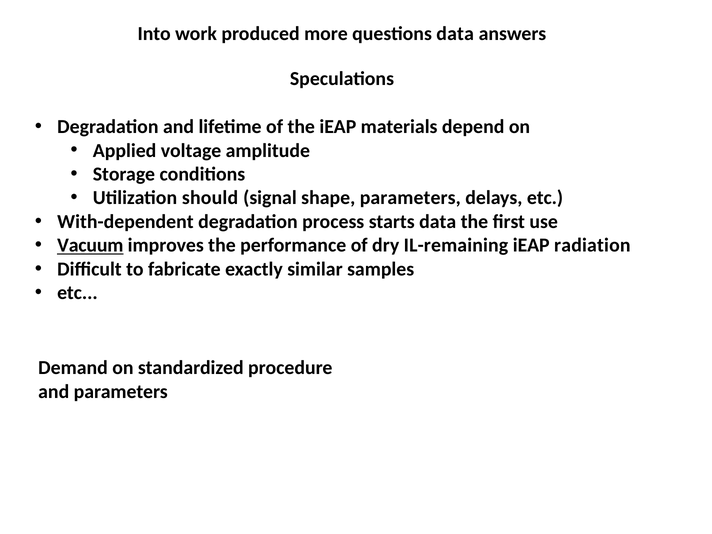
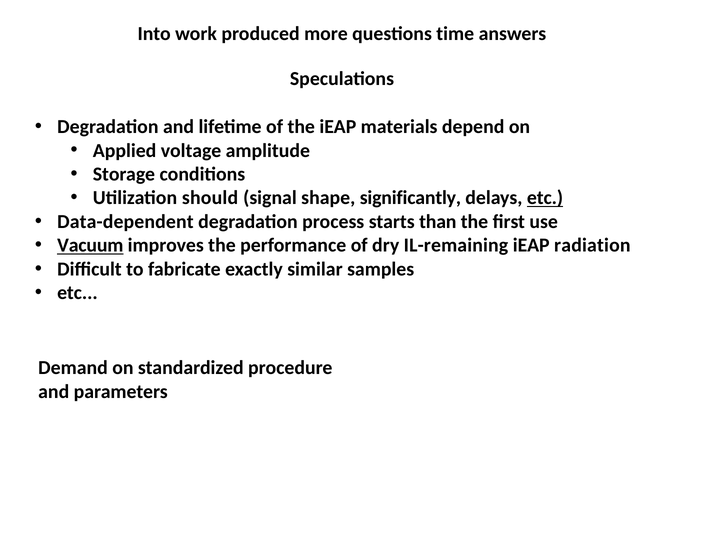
questions data: data -> time
shape parameters: parameters -> significantly
etc at (545, 198) underline: none -> present
With-dependent: With-dependent -> Data-dependent
starts data: data -> than
